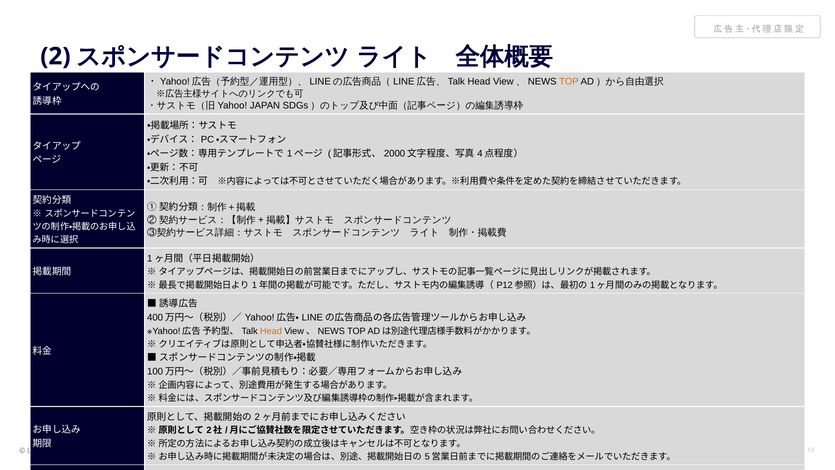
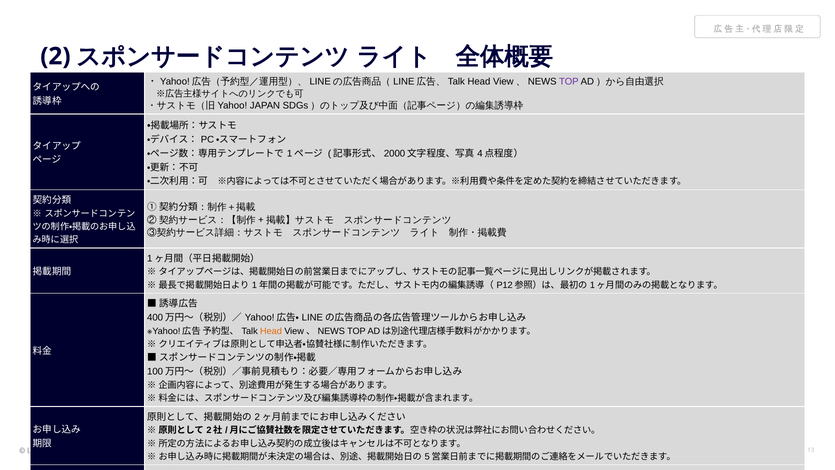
TOP at (569, 82) colour: orange -> purple
